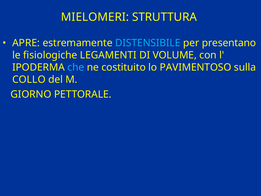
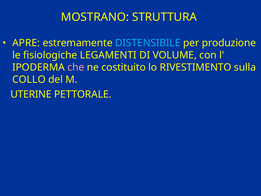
MIELOMERI: MIELOMERI -> MOSTRANO
presentano: presentano -> produzione
che colour: light blue -> pink
PAVIMENTOSO: PAVIMENTOSO -> RIVESTIMENTO
GIORNO: GIORNO -> UTERINE
